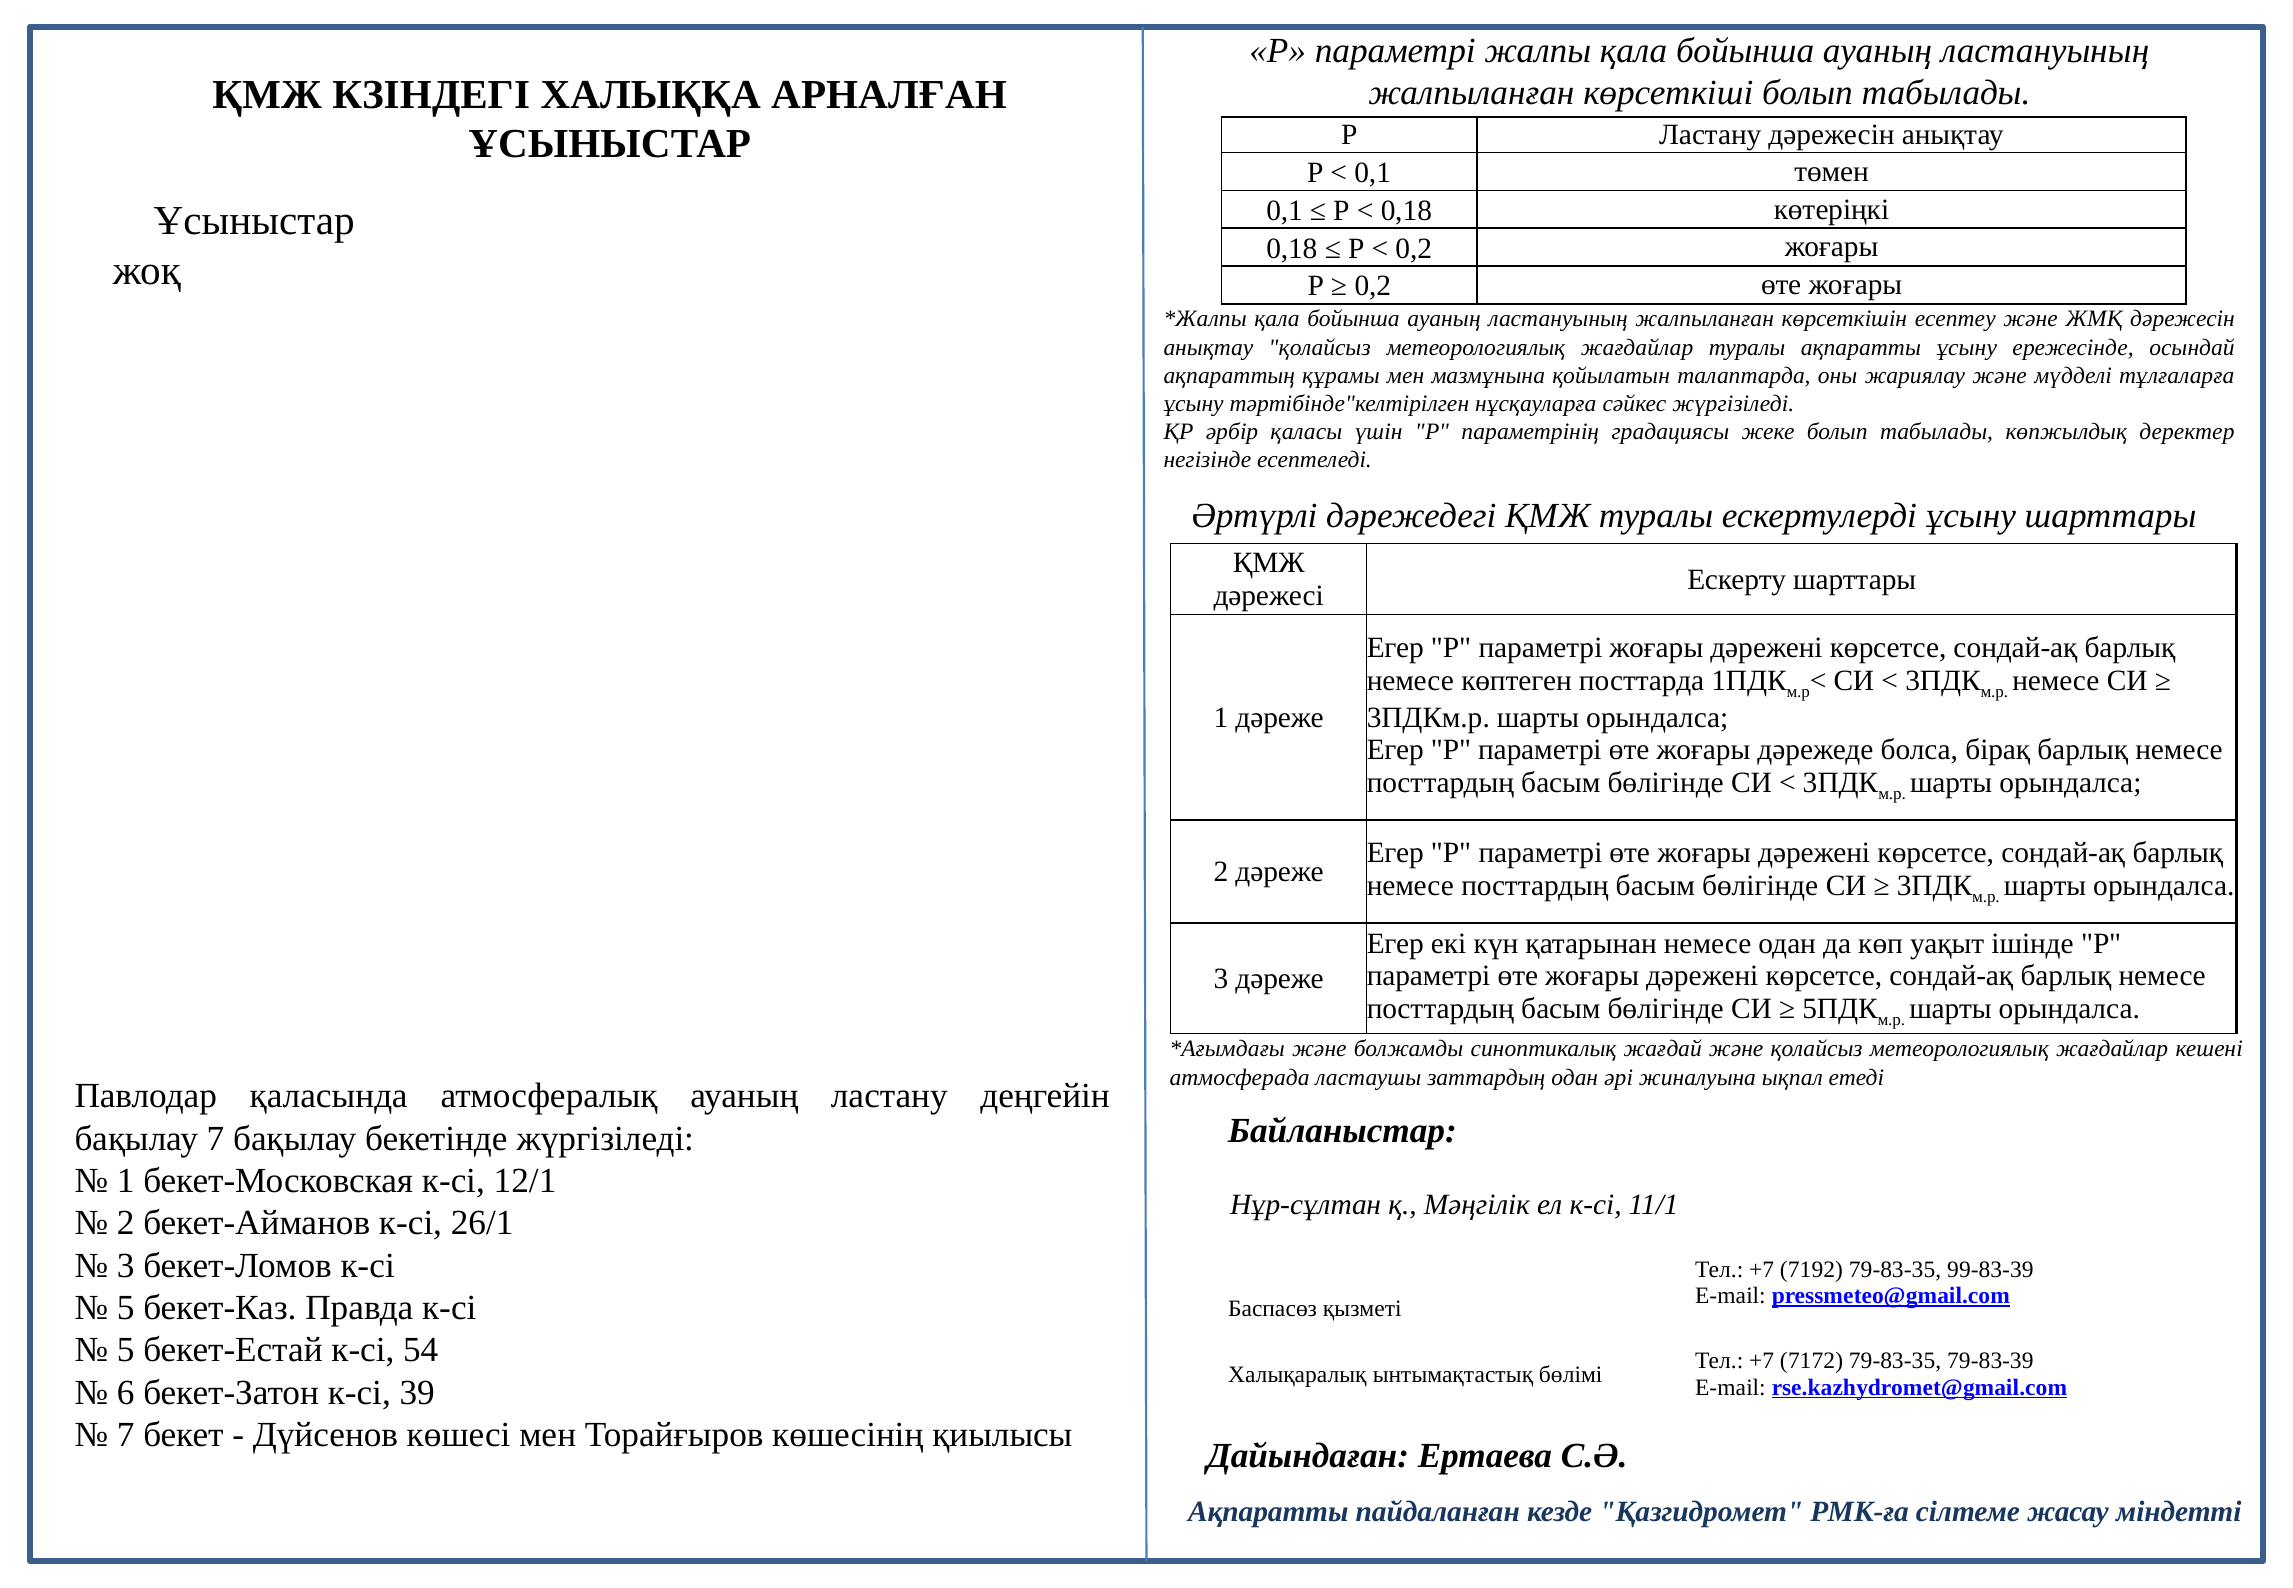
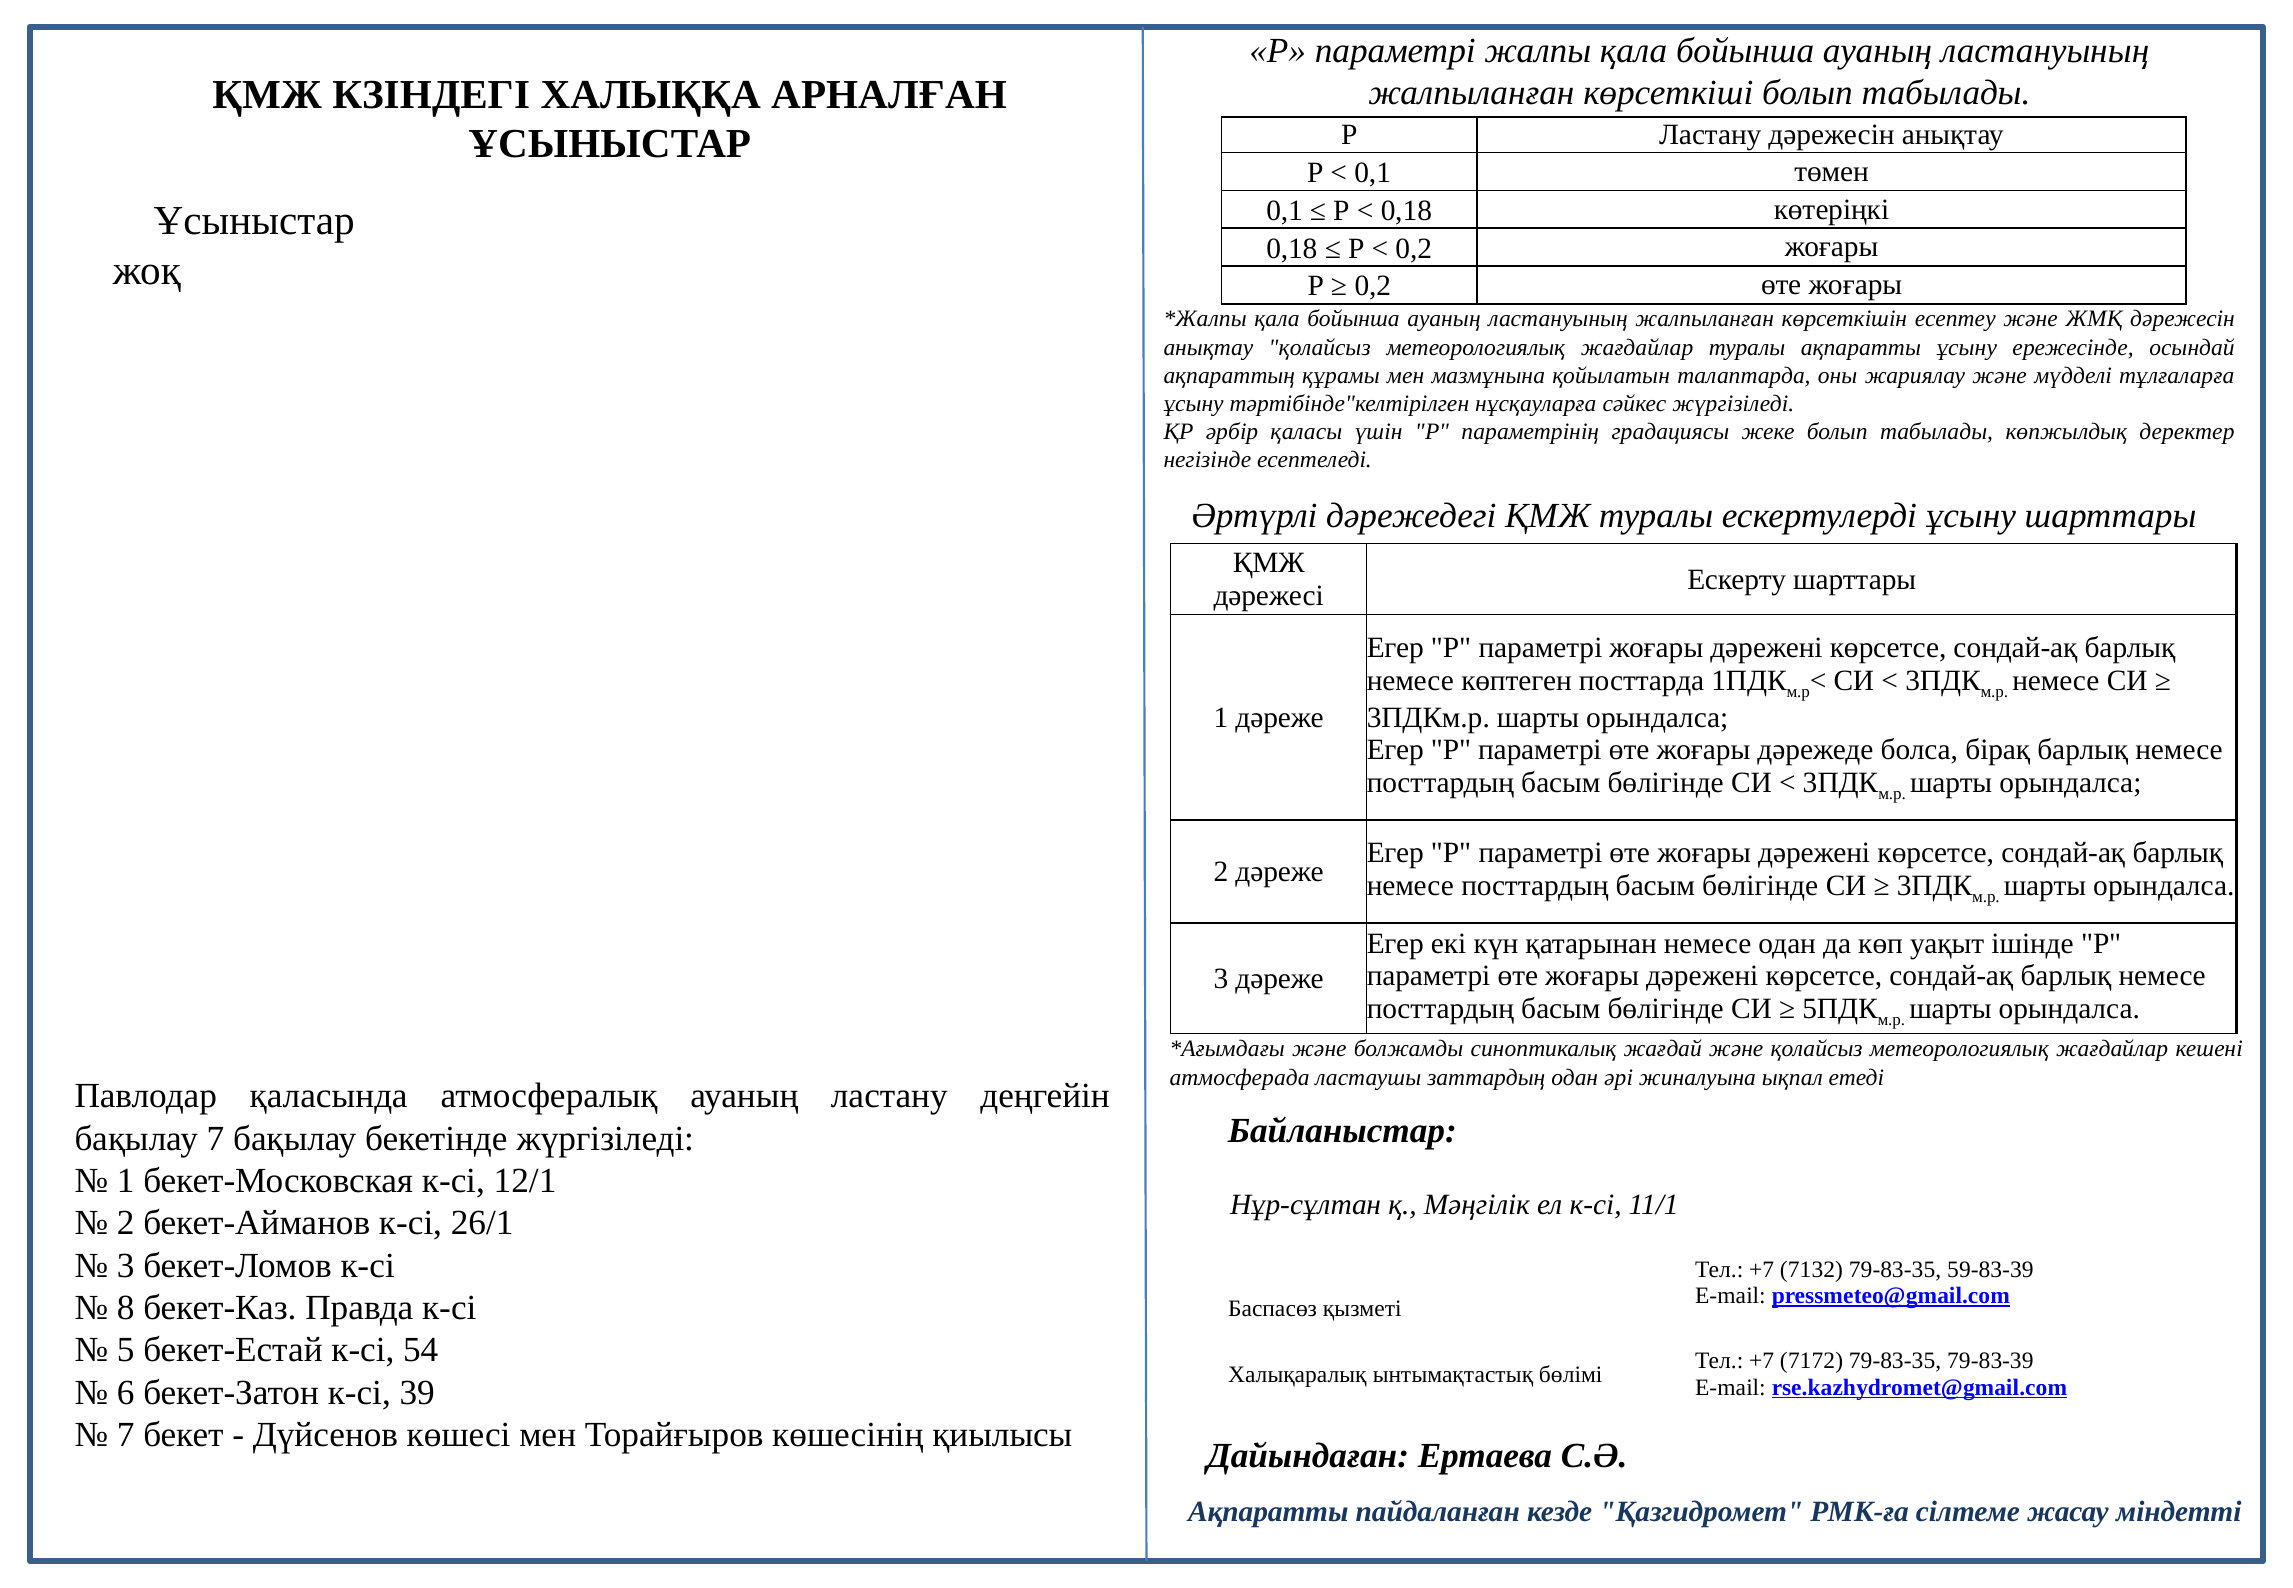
7192: 7192 -> 7132
99-83-39: 99-83-39 -> 59-83-39
5 at (126, 1307): 5 -> 8
